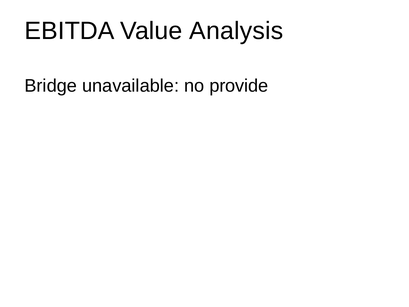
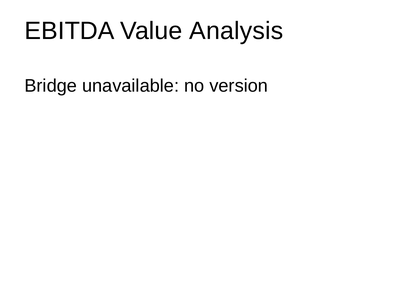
provide: provide -> version
